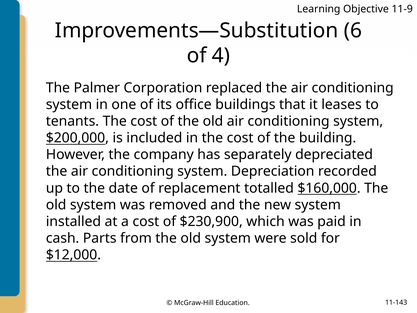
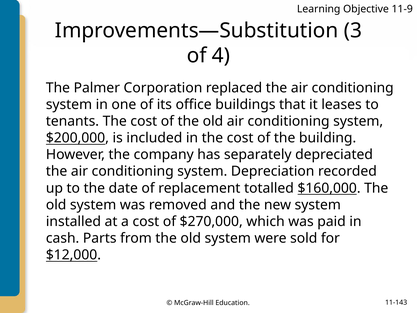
6: 6 -> 3
$230,900: $230,900 -> $270,000
